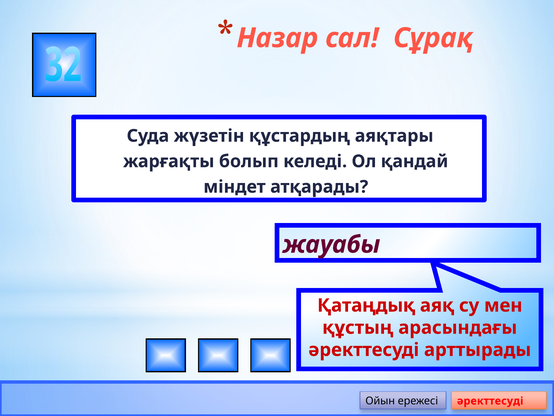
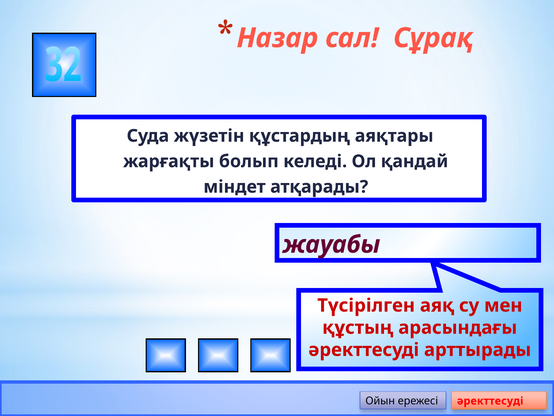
Қатаңдық: Қатаңдық -> Түсірілген
